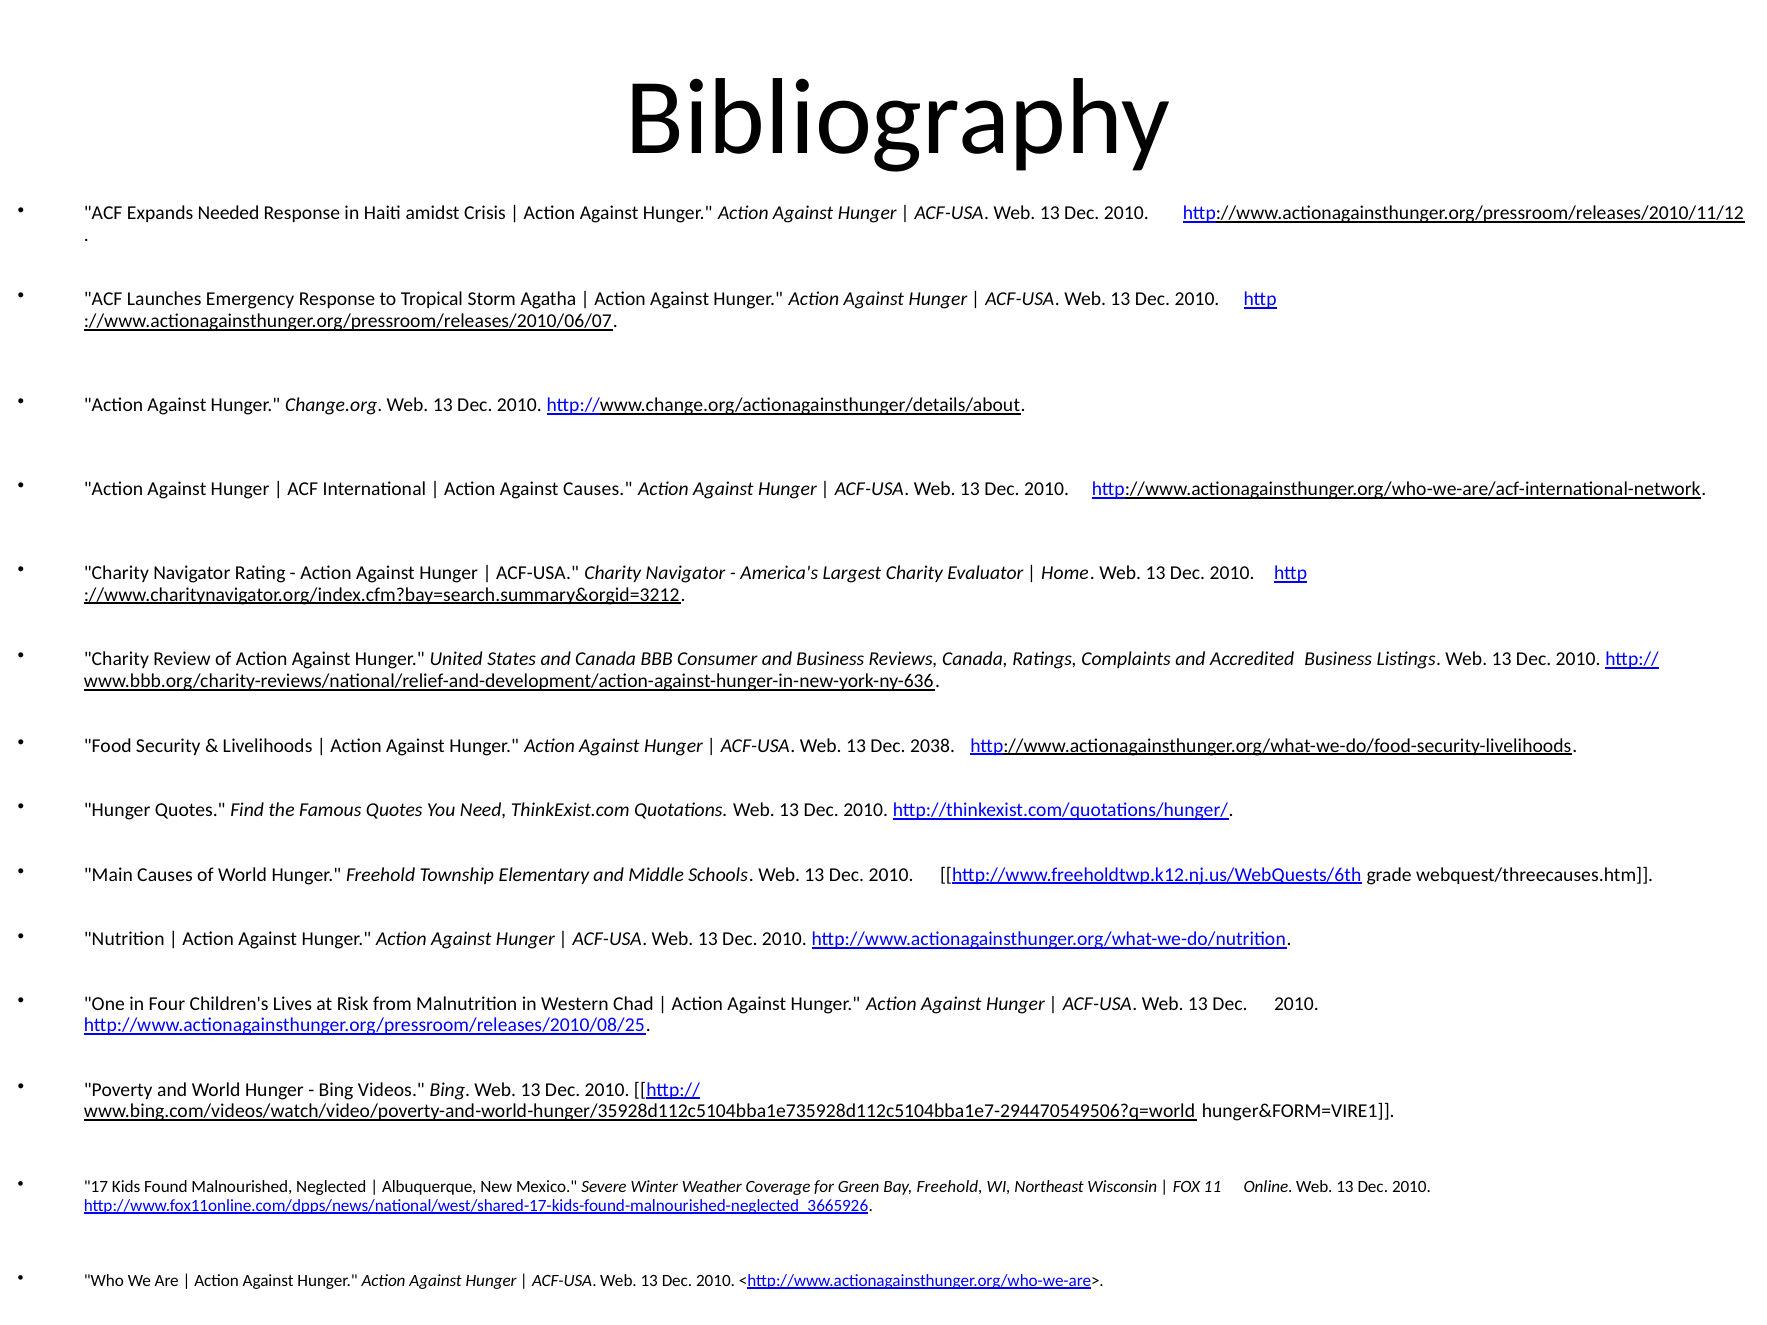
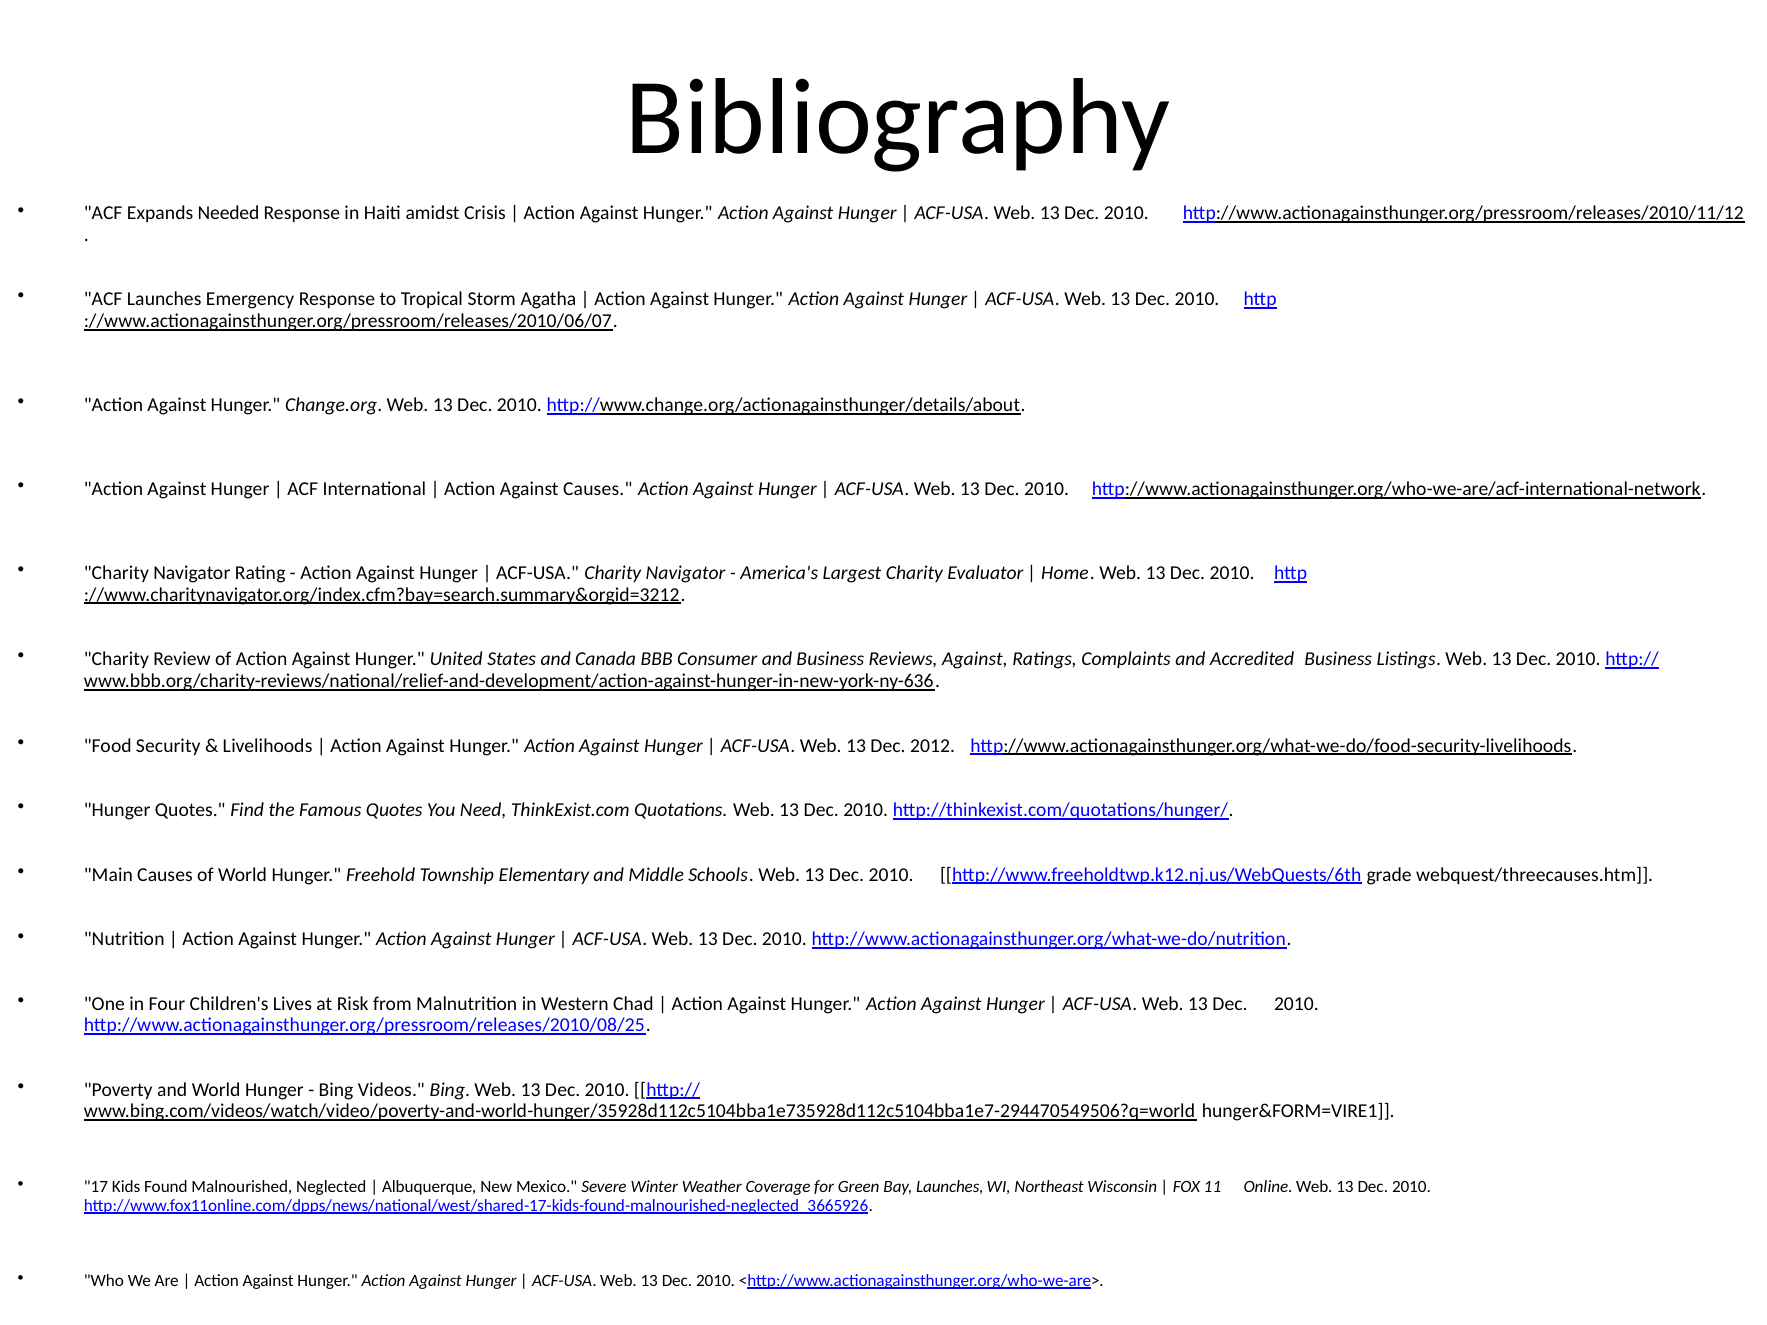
Reviews Canada: Canada -> Against
2038: 2038 -> 2012
Bay Freehold: Freehold -> Launches
